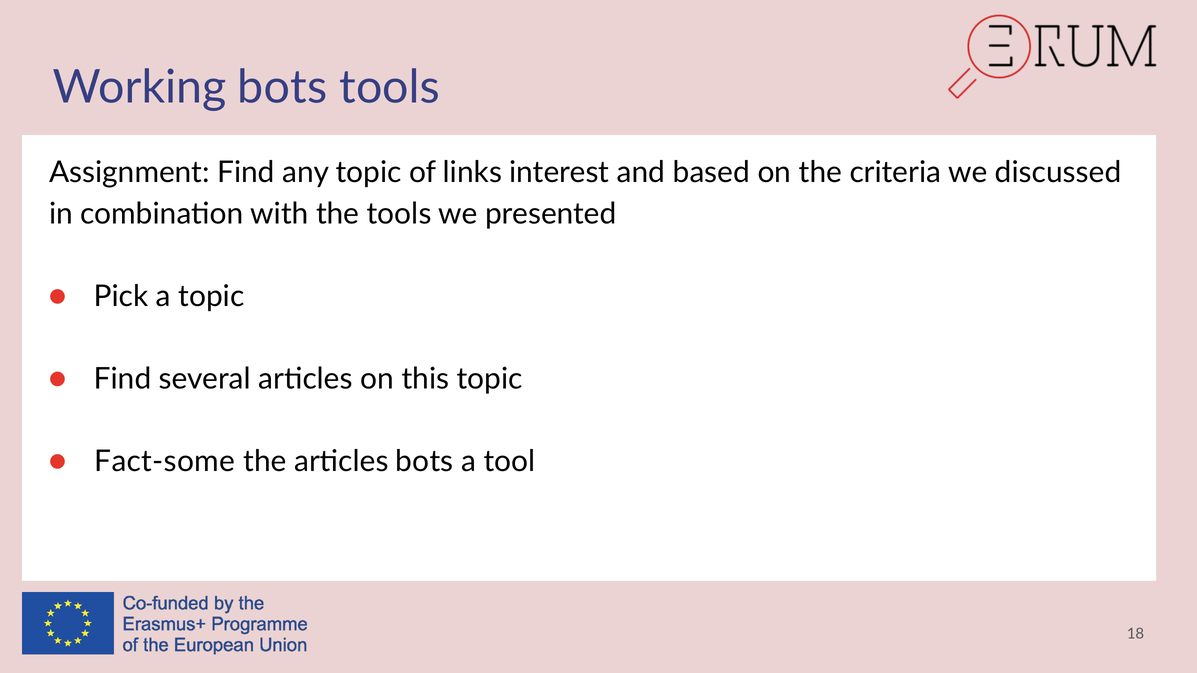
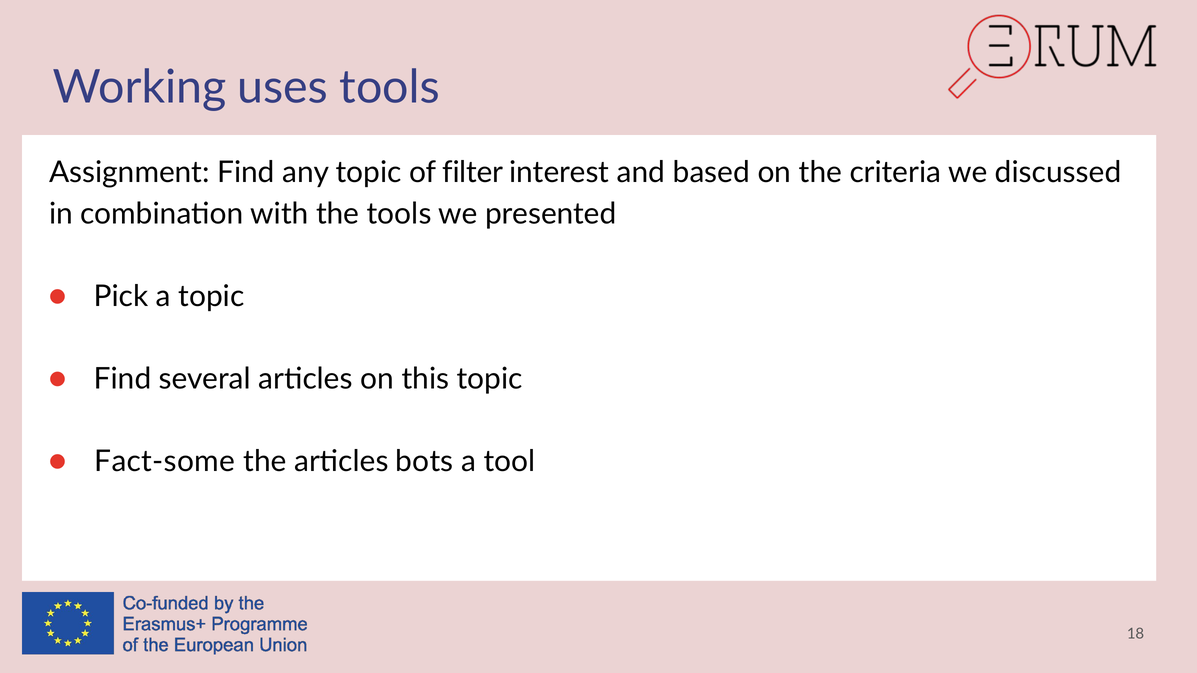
Working bots: bots -> uses
links: links -> filter
